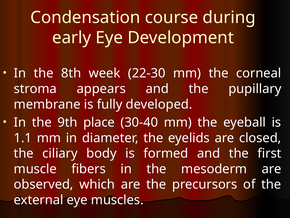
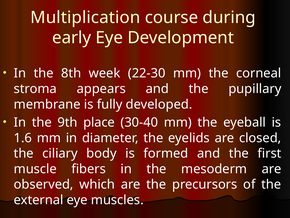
Condensation: Condensation -> Multiplication
1.1: 1.1 -> 1.6
